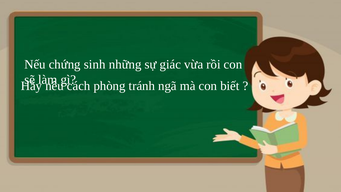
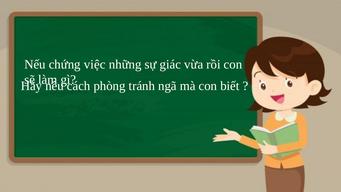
sinh: sinh -> việc
